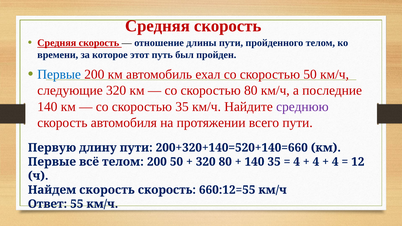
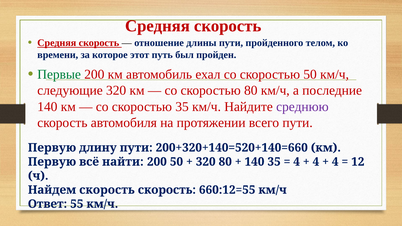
Первые at (59, 75) colour: blue -> green
Первые at (52, 162): Первые -> Первую
всё телом: телом -> найти
